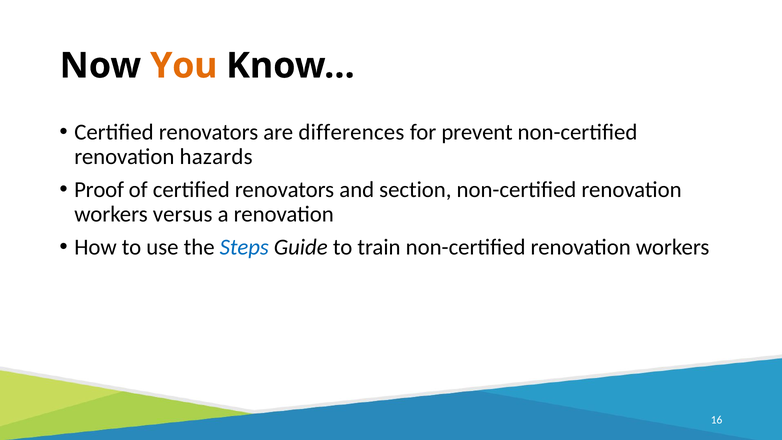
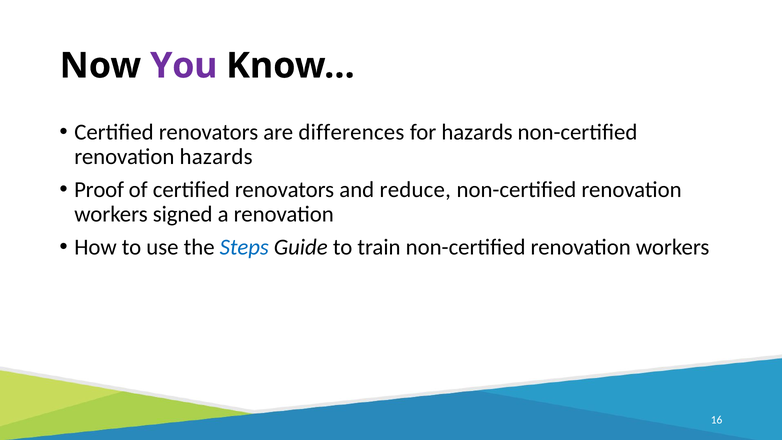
You colour: orange -> purple
for prevent: prevent -> hazards
section: section -> reduce
versus: versus -> signed
